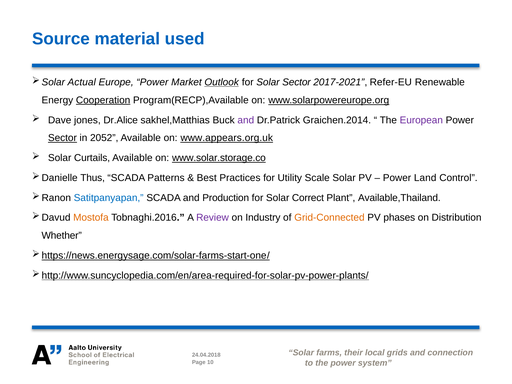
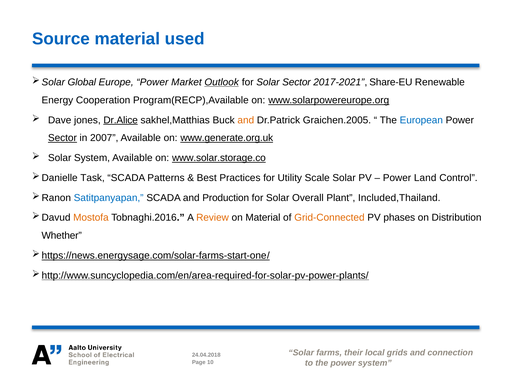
Actual: Actual -> Global
Refer-EU: Refer-EU -> Share-EU
Cooperation underline: present -> none
Dr.Alice underline: none -> present
and at (246, 120) colour: purple -> orange
Graichen.2014: Graichen.2014 -> Graichen.2005
European colour: purple -> blue
2052: 2052 -> 2007
www.appears.org.uk: www.appears.org.uk -> www.generate.org.uk
Solar Curtails: Curtails -> System
Thus: Thus -> Task
Correct: Correct -> Overall
Available,Thailand: Available,Thailand -> Included,Thailand
Review colour: purple -> orange
on Industry: Industry -> Material
